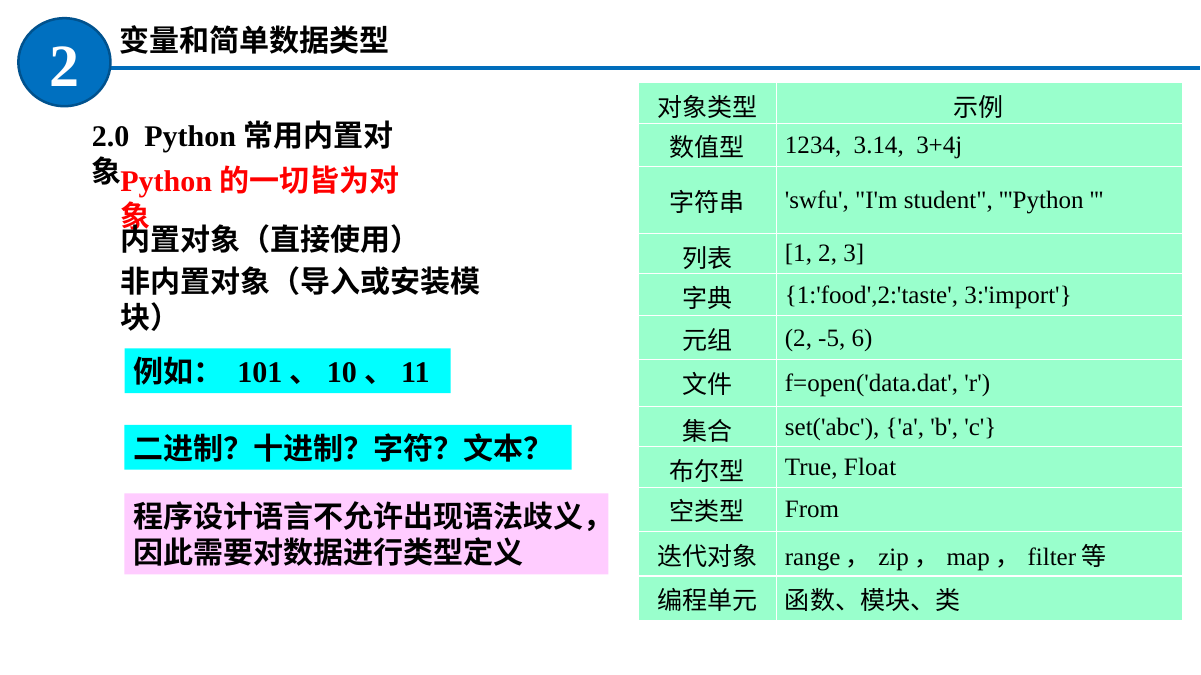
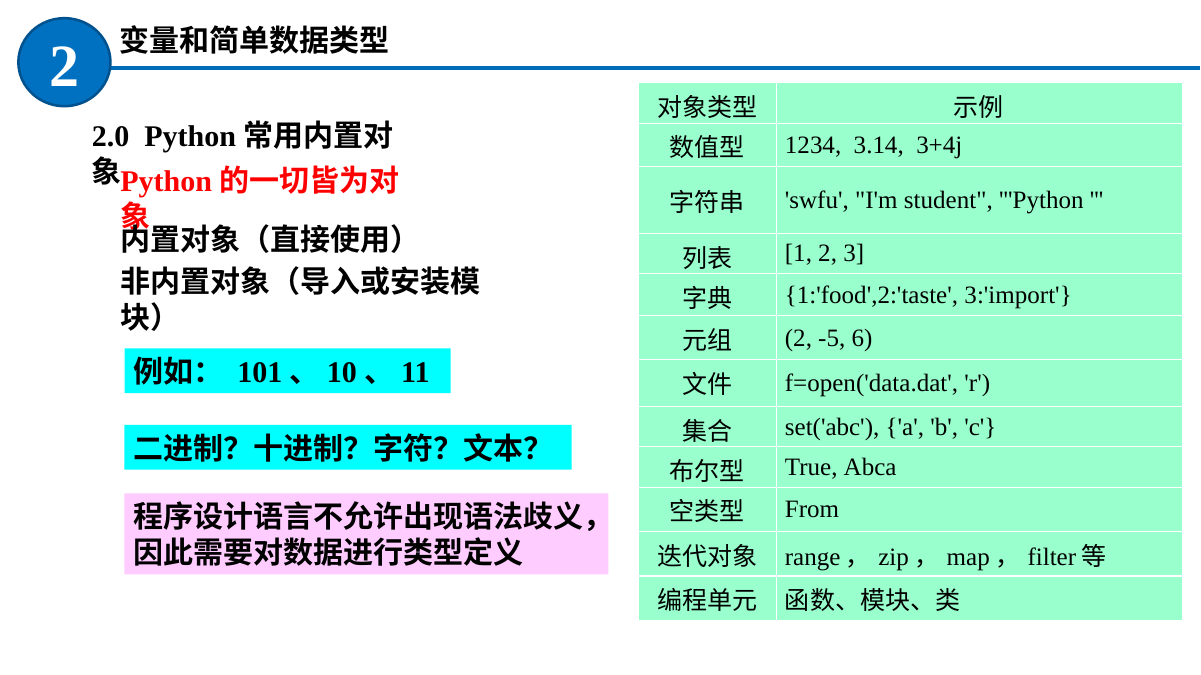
Float: Float -> Abca
